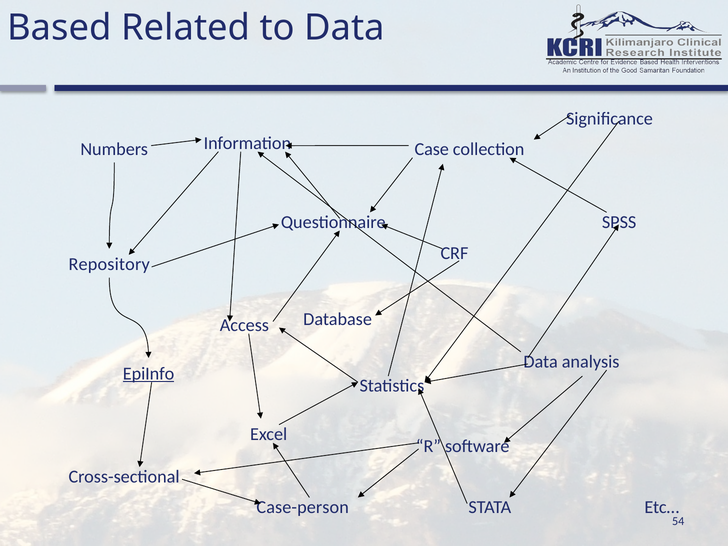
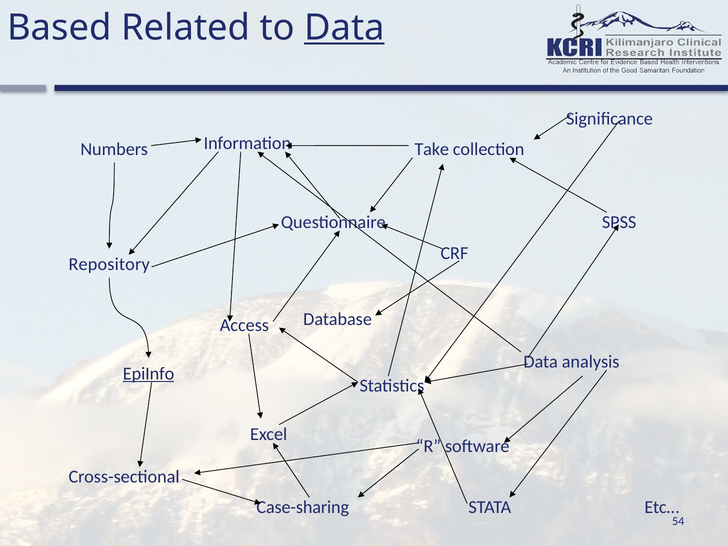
Data at (344, 28) underline: none -> present
Case: Case -> Take
Case-person: Case-person -> Case-sharing
